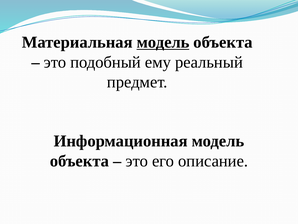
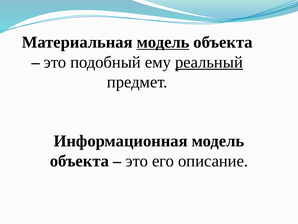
реальный underline: none -> present
